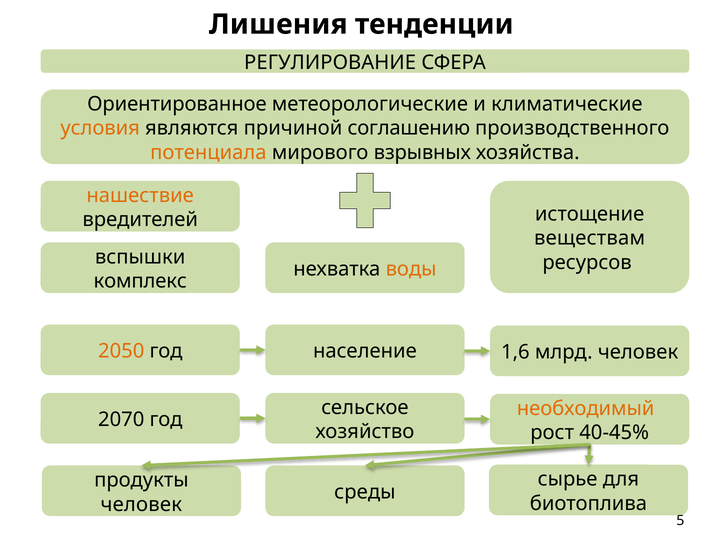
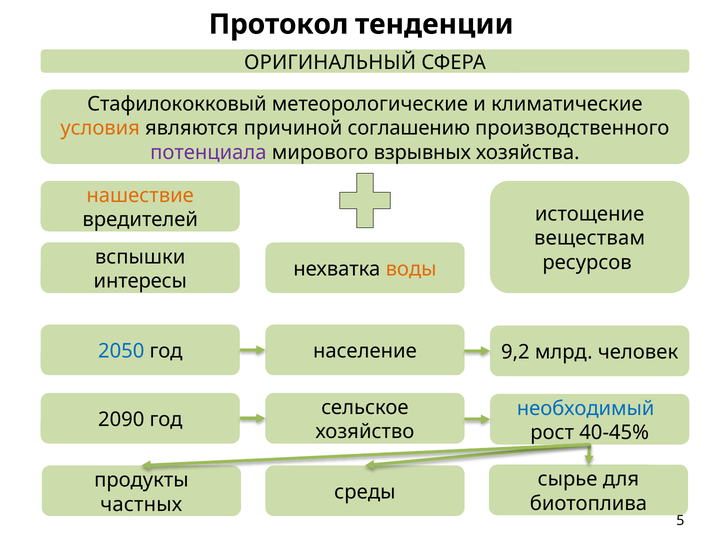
Лишения: Лишения -> Протокол
РЕГУЛИРОВАНИЕ: РЕГУЛИРОВАНИЕ -> ОРИГИНАЛЬНЫЙ
Ориентированное: Ориентированное -> Стафилококковый
потенциала colour: orange -> purple
комплекс: комплекс -> интересы
2050 colour: orange -> blue
1,6: 1,6 -> 9,2
необходимый colour: orange -> blue
2070: 2070 -> 2090
человек at (141, 504): человек -> частных
